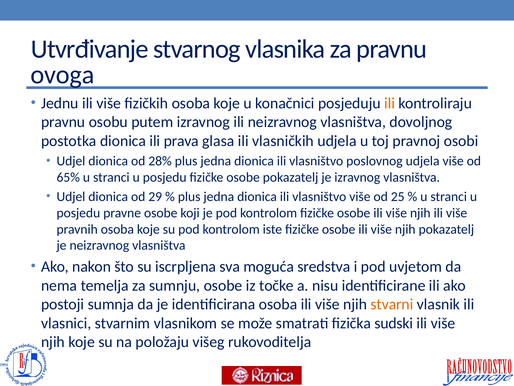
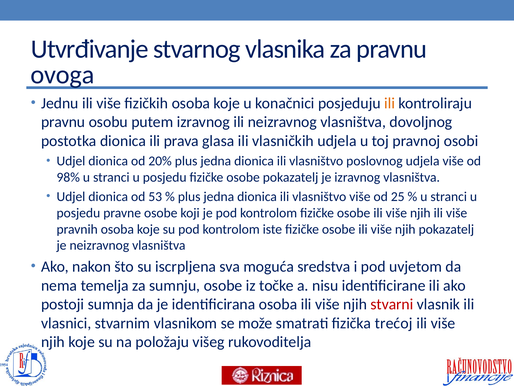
28%: 28% -> 20%
65%: 65% -> 98%
29: 29 -> 53
stvarni colour: orange -> red
sudski: sudski -> trećoj
